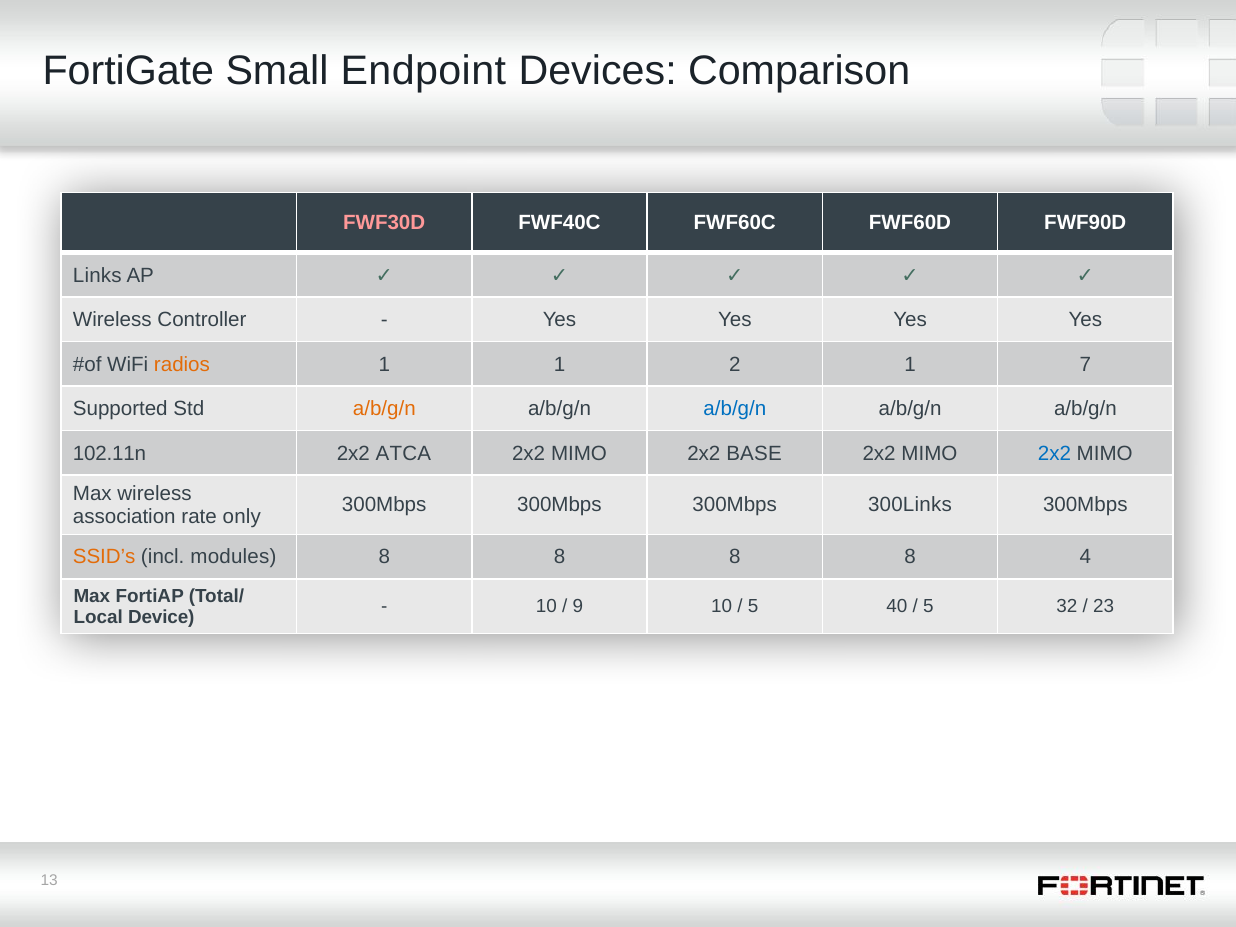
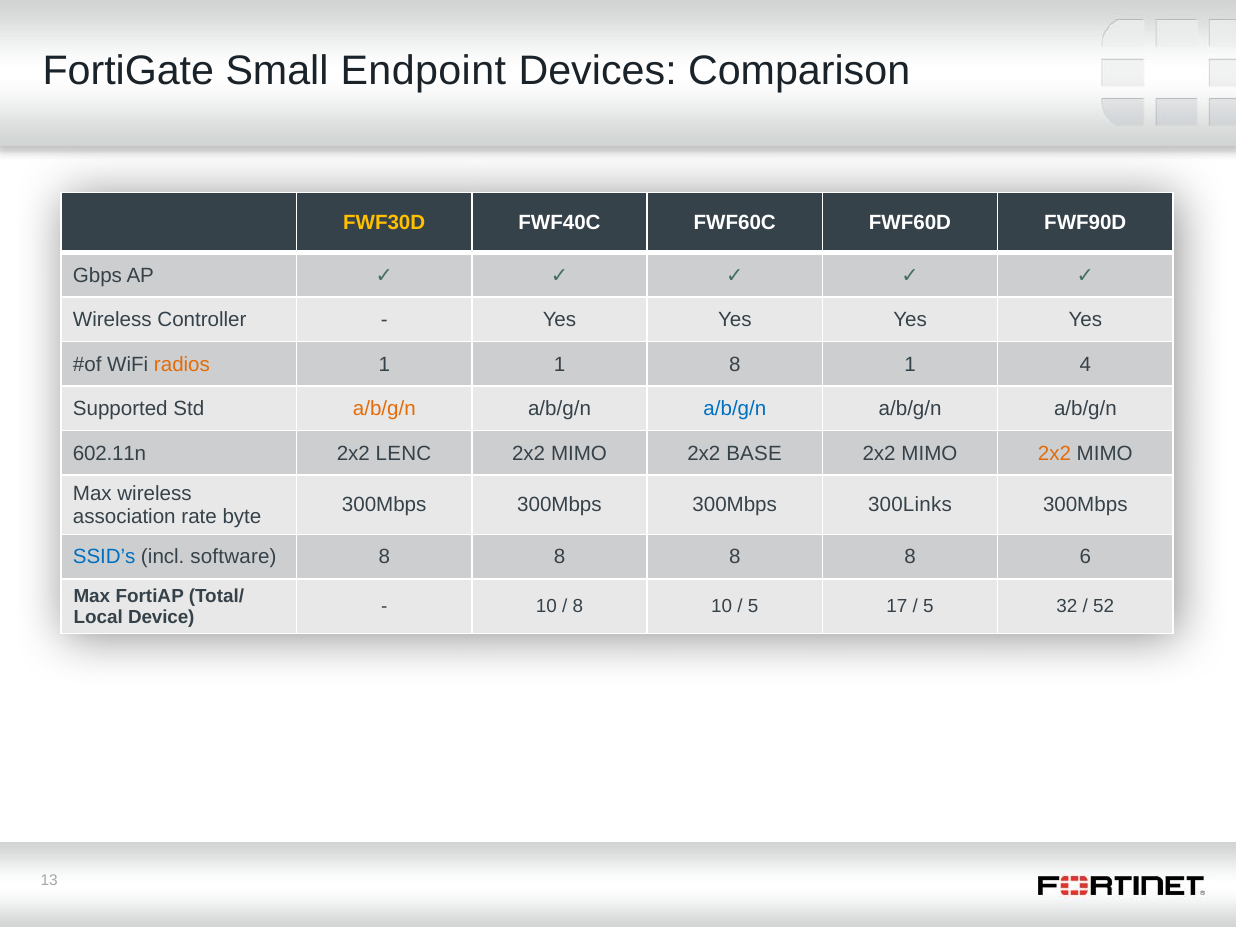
FWF30D colour: pink -> yellow
Links: Links -> Gbps
1 2: 2 -> 8
7: 7 -> 4
102.11n: 102.11n -> 602.11n
ATCA: ATCA -> LENC
2x2 at (1054, 453) colour: blue -> orange
only: only -> byte
SSID’s colour: orange -> blue
modules: modules -> software
4: 4 -> 6
9 at (578, 607): 9 -> 8
40: 40 -> 17
23: 23 -> 52
